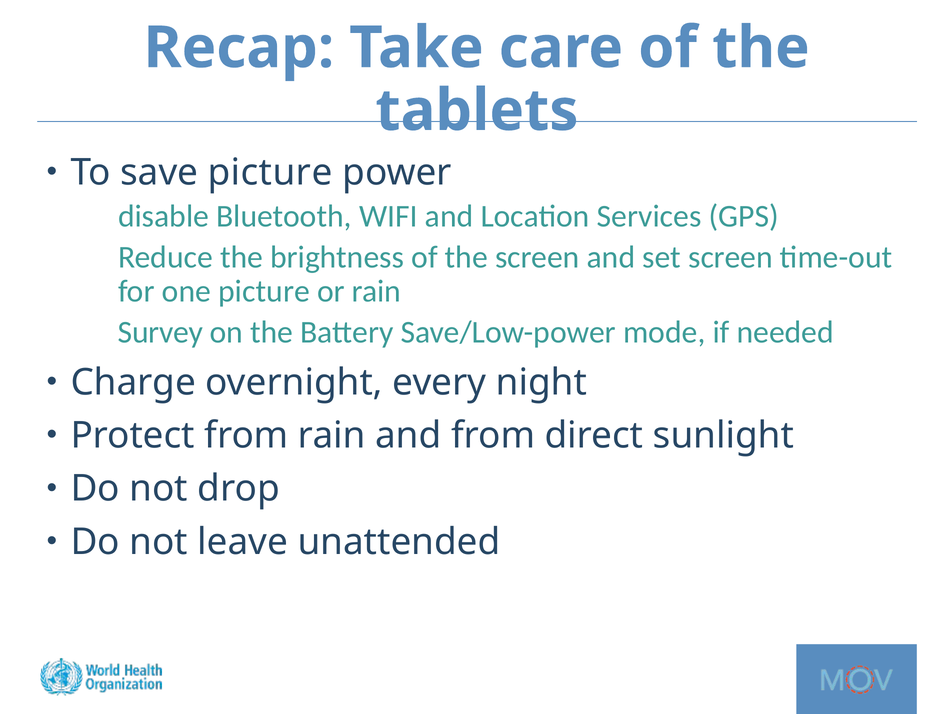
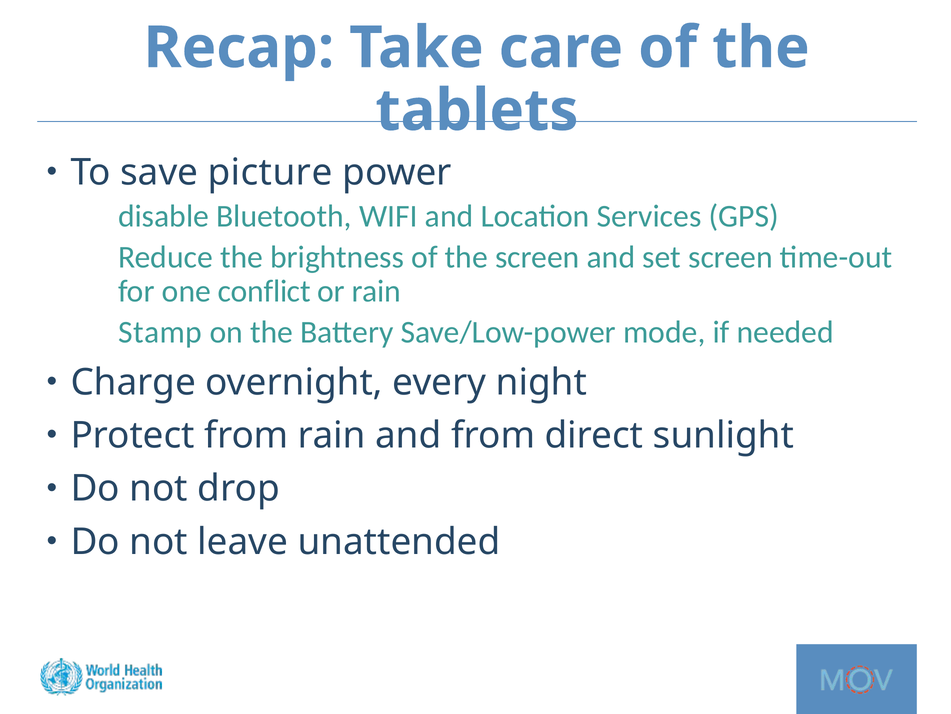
one picture: picture -> conflict
Survey: Survey -> Stamp
